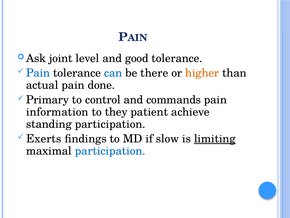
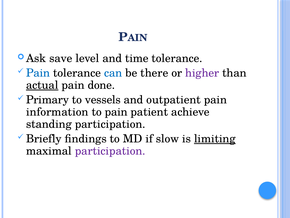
joint: joint -> save
good: good -> time
higher colour: orange -> purple
actual underline: none -> present
control: control -> vessels
commands: commands -> outpatient
to they: they -> pain
Exerts: Exerts -> Briefly
participation at (110, 151) colour: blue -> purple
